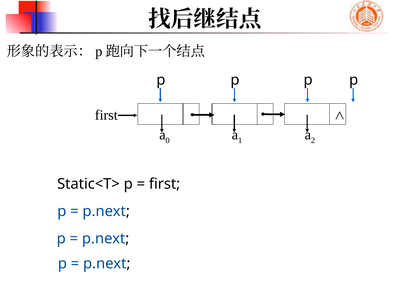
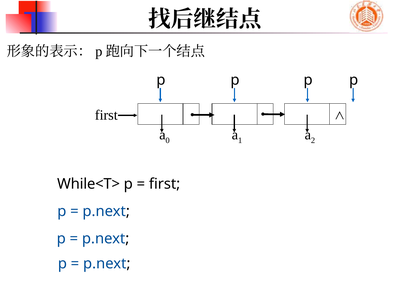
Static<T>: Static<T> -> While<T>
